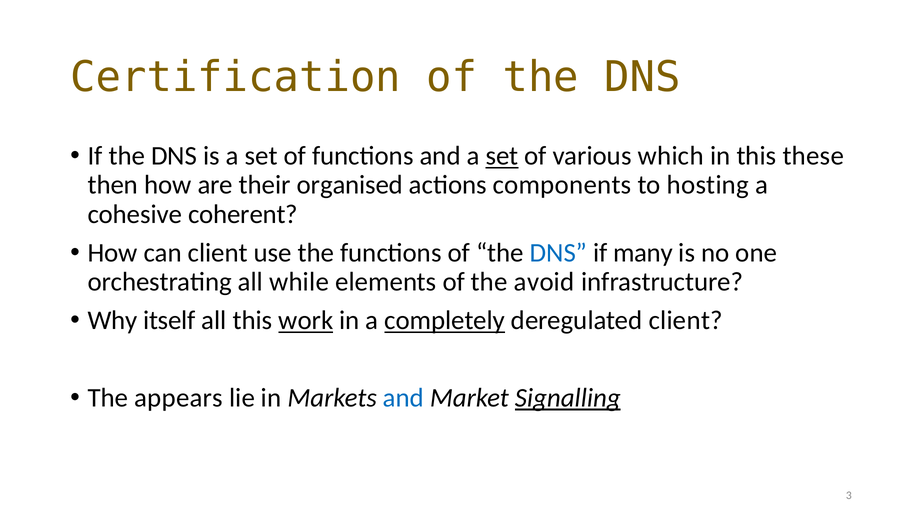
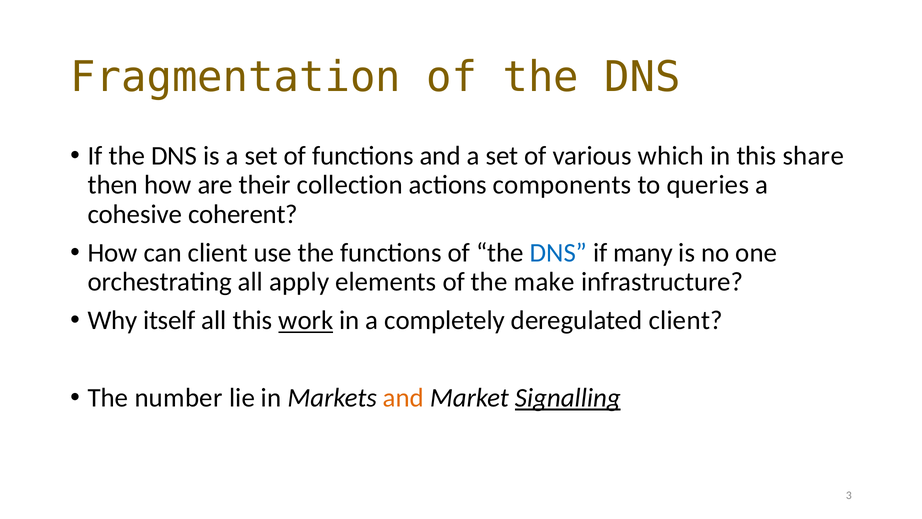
Certification: Certification -> Fragmentation
set at (502, 156) underline: present -> none
these: these -> share
organised: organised -> collection
hosting: hosting -> queries
while: while -> apply
avoid: avoid -> make
completely underline: present -> none
appears: appears -> number
and at (403, 398) colour: blue -> orange
